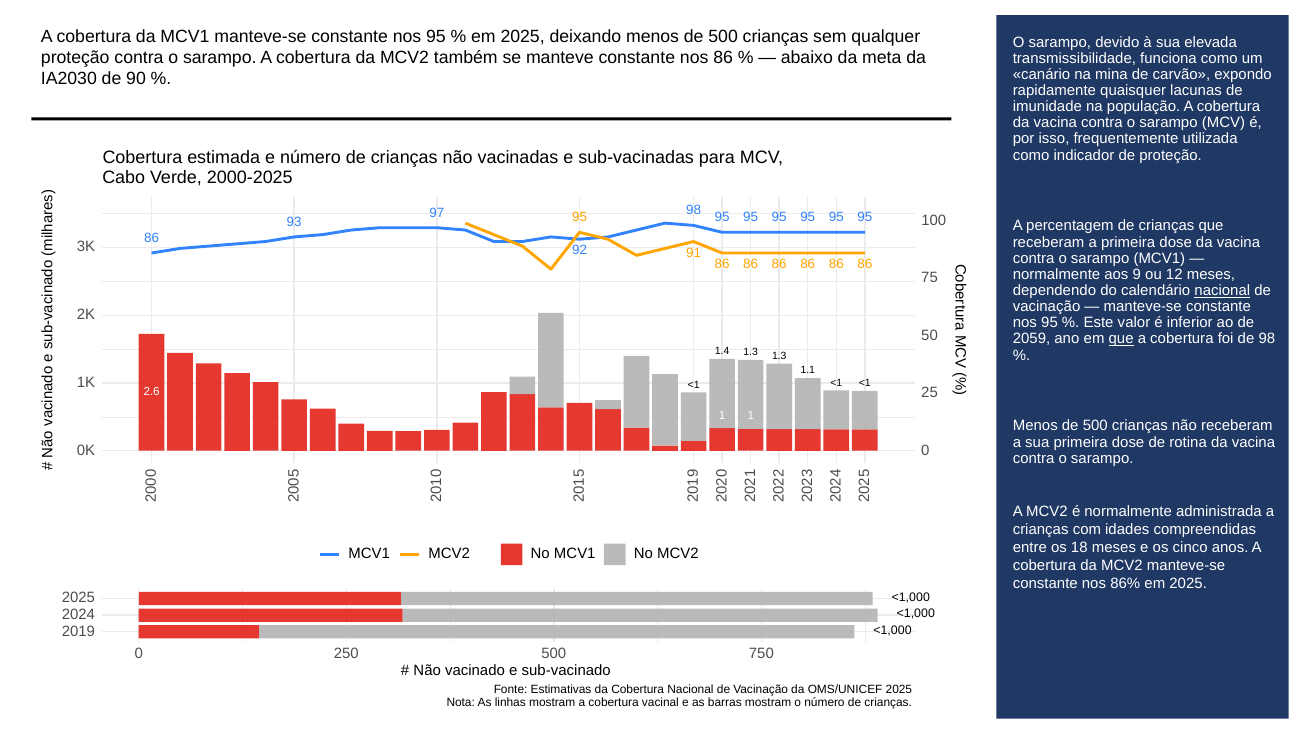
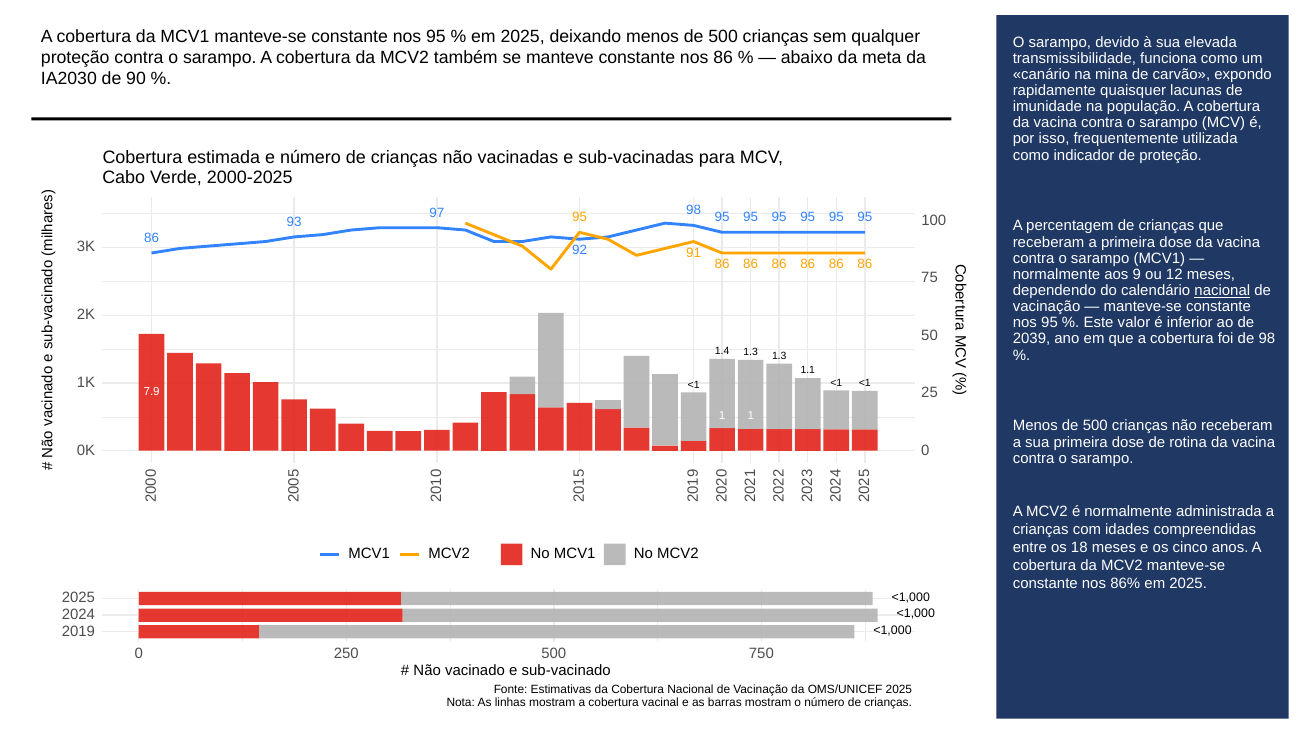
2059: 2059 -> 2039
que at (1121, 339) underline: present -> none
2.6: 2.6 -> 7.9
